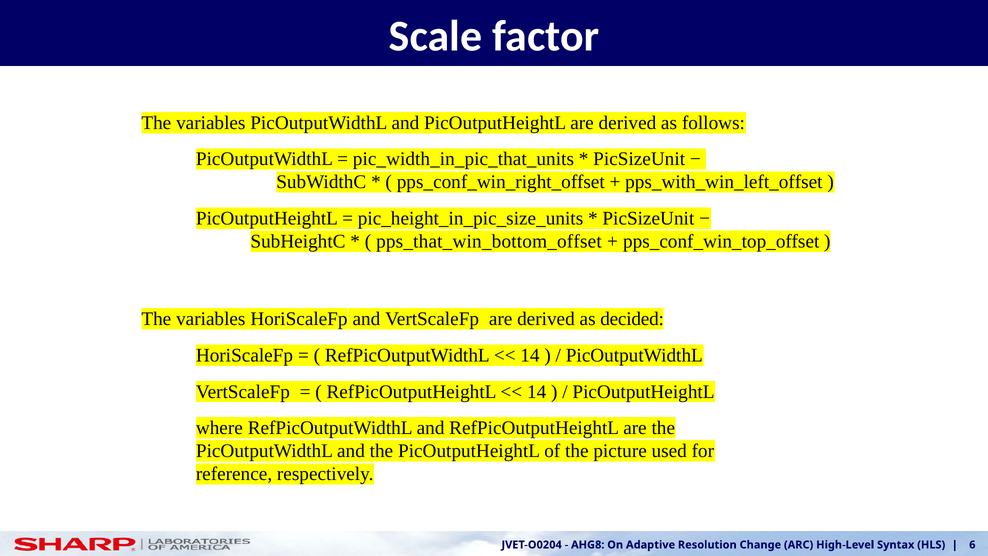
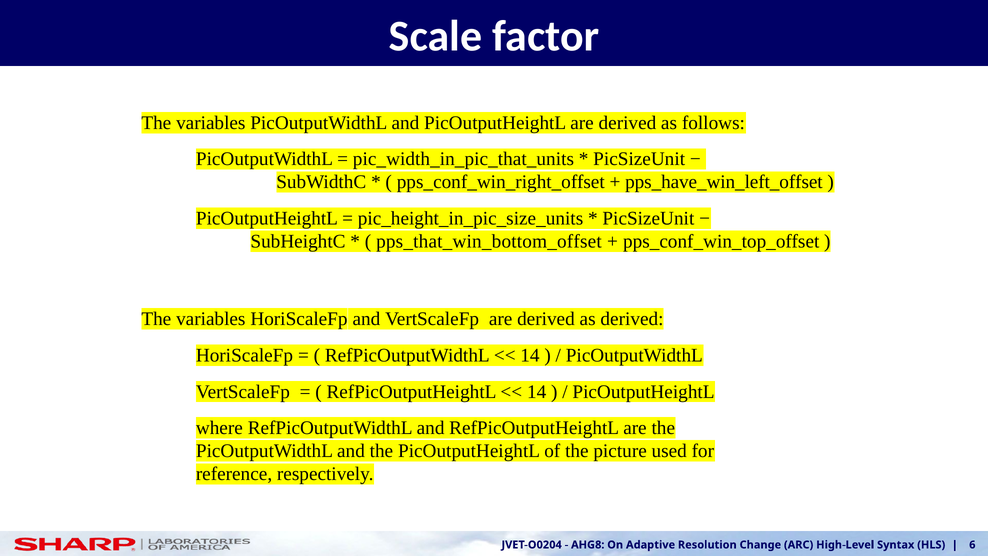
pps_with_win_left_offset: pps_with_win_left_offset -> pps_have_win_left_offset
as decided: decided -> derived
